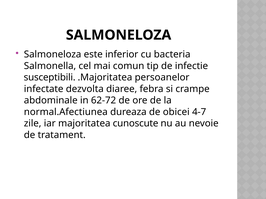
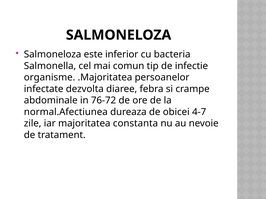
susceptibili: susceptibili -> organisme
62-72: 62-72 -> 76-72
cunoscute: cunoscute -> constanta
